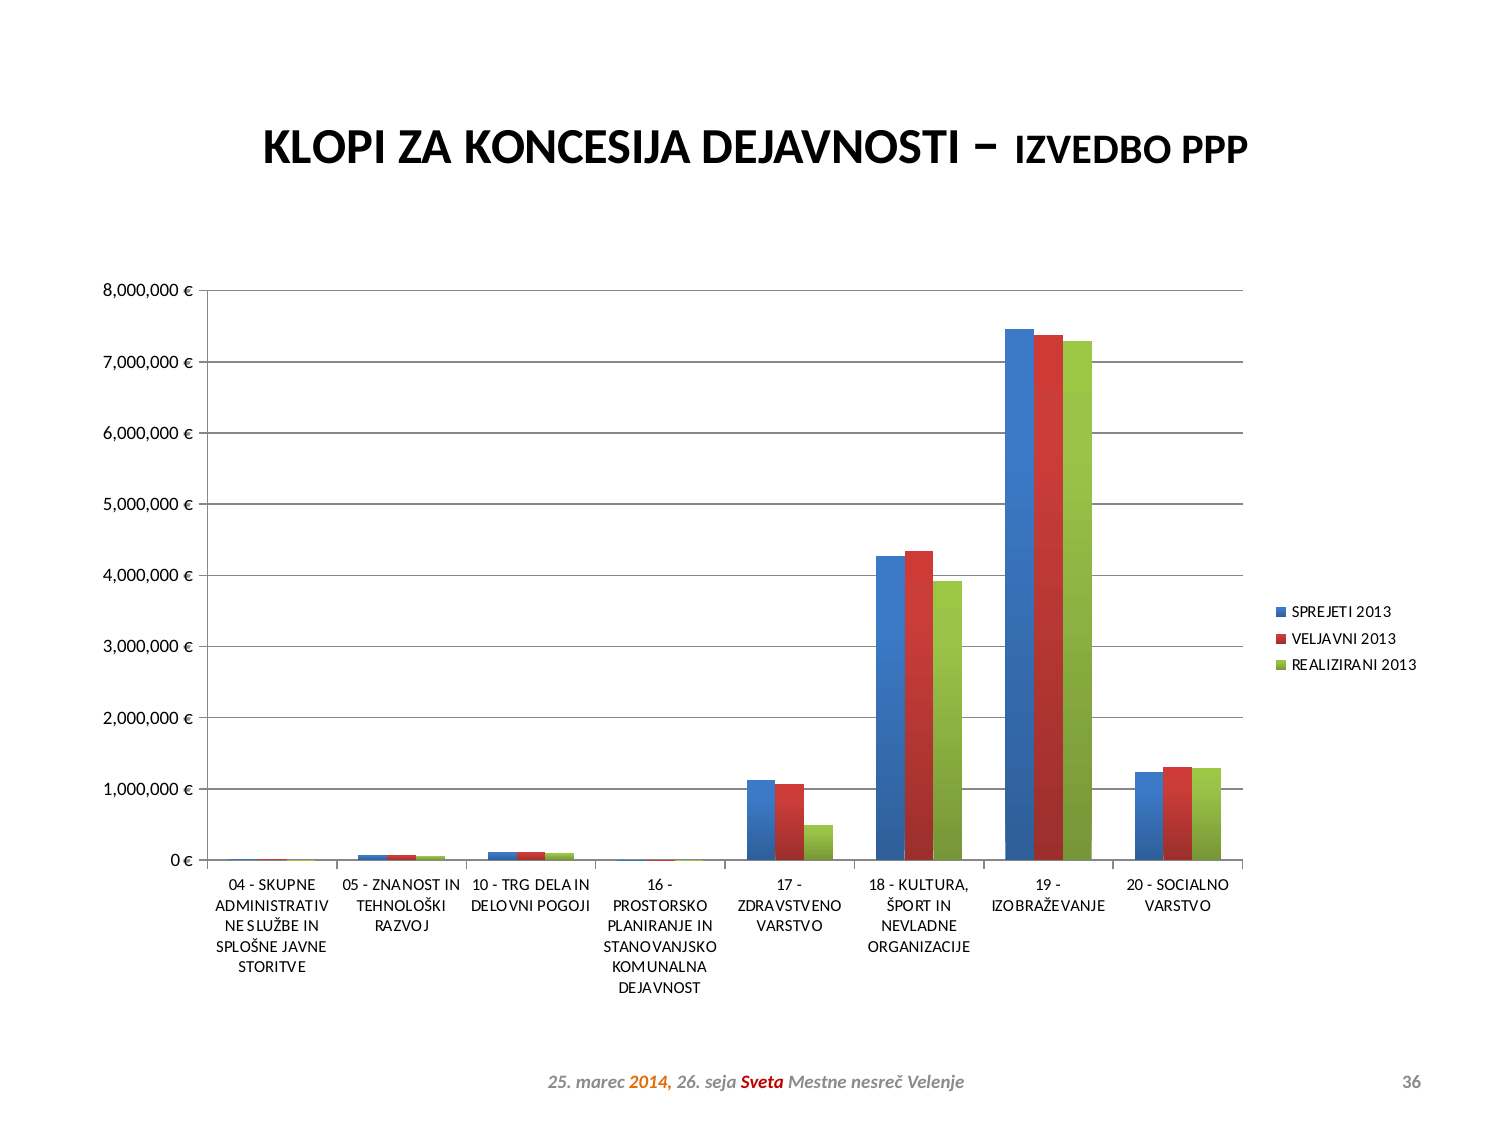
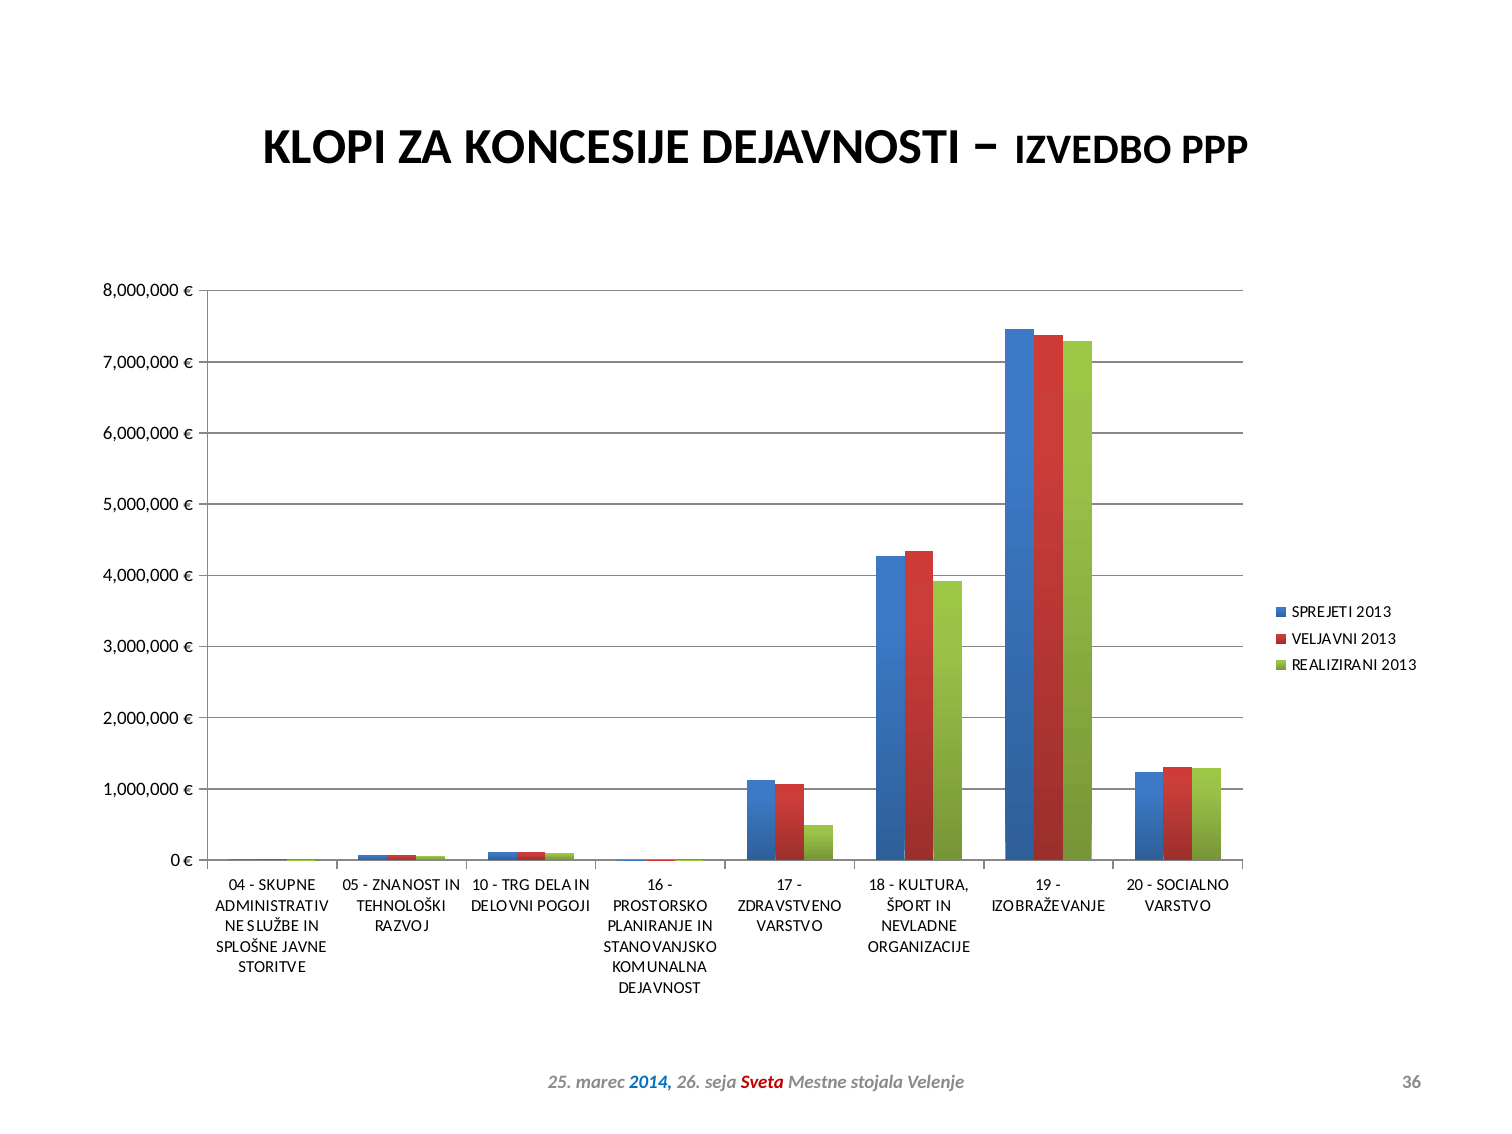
KONCESIJA: KONCESIJA -> KONCESIJE
2014 colour: orange -> blue
nesreč: nesreč -> stojala
